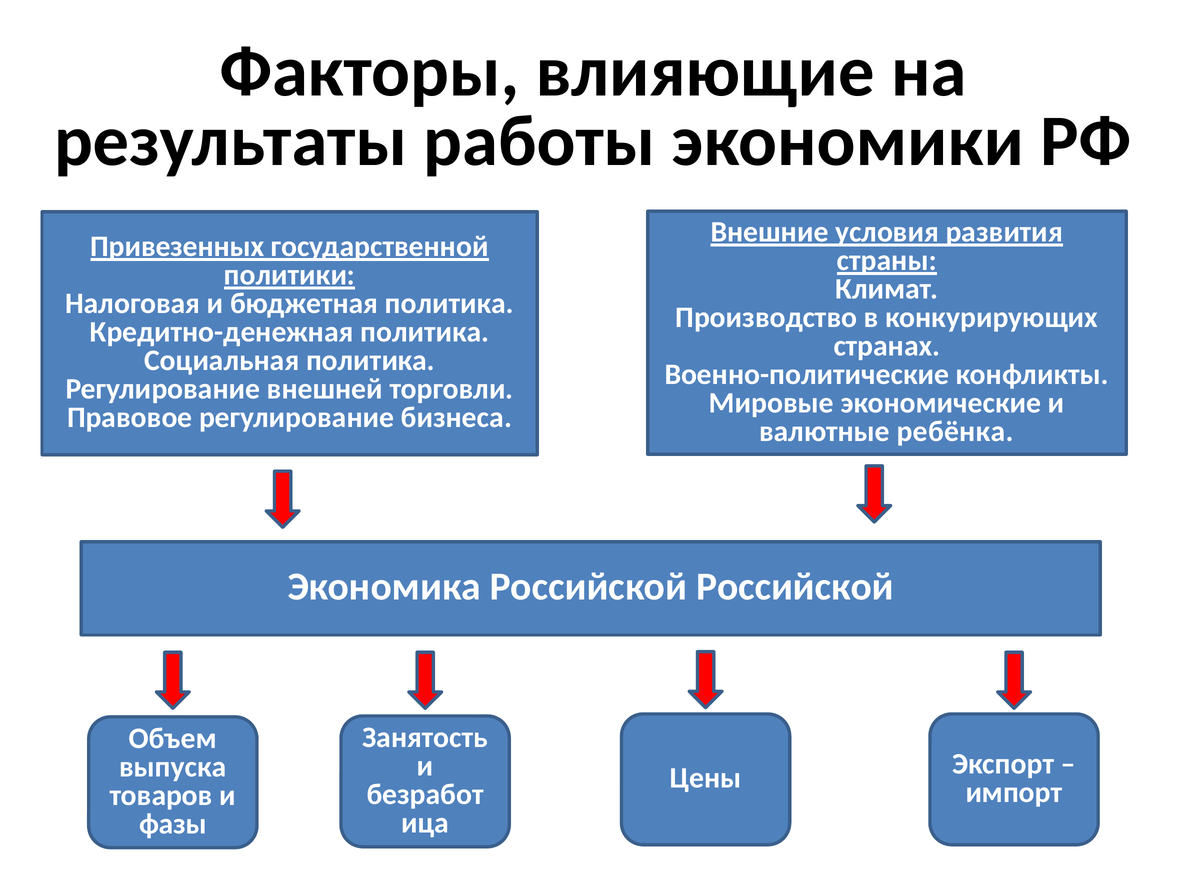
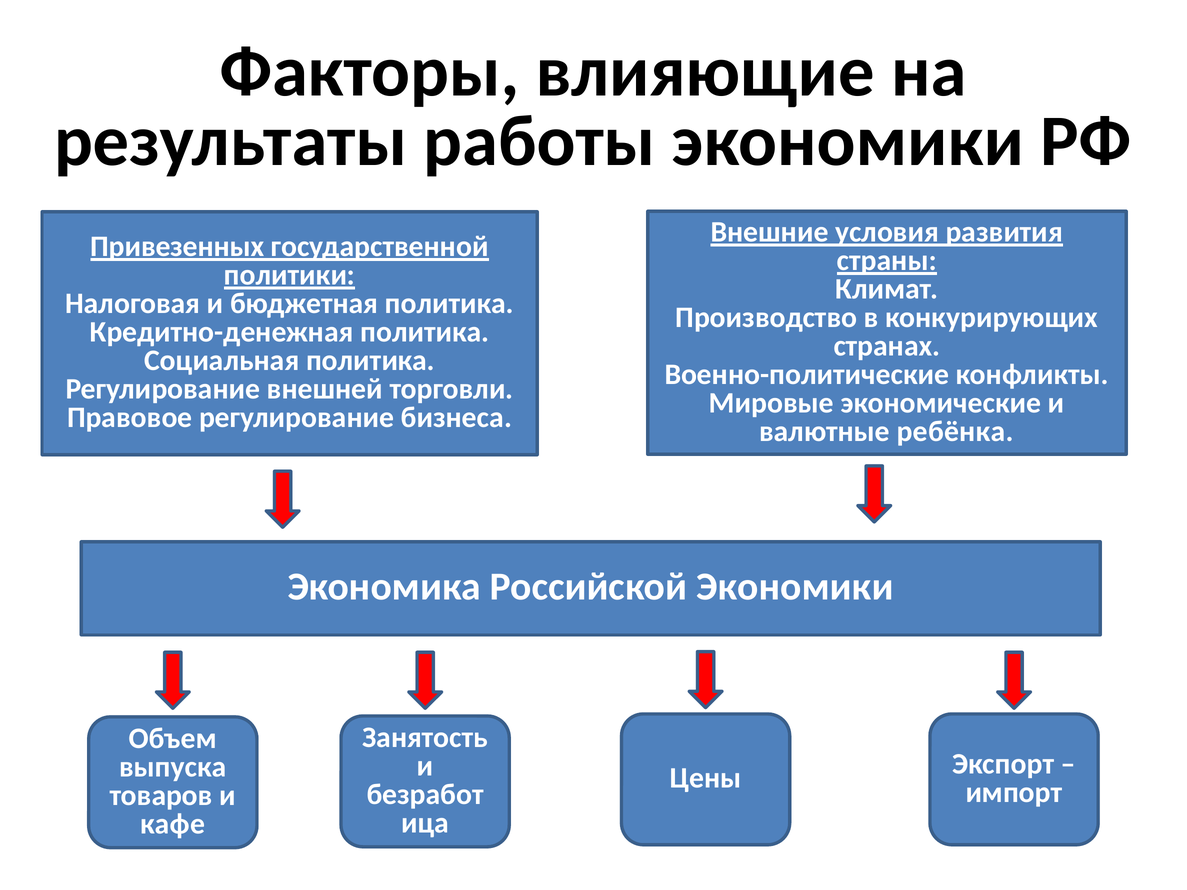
Российской Российской: Российской -> Экономики
фазы: фазы -> кафе
